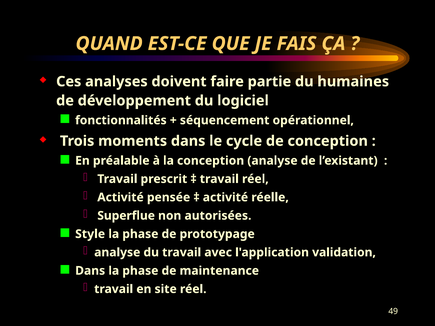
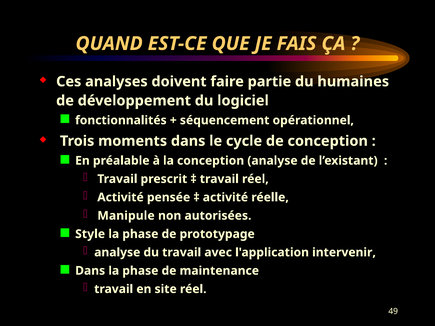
Superflue: Superflue -> Manipule
validation: validation -> intervenir
